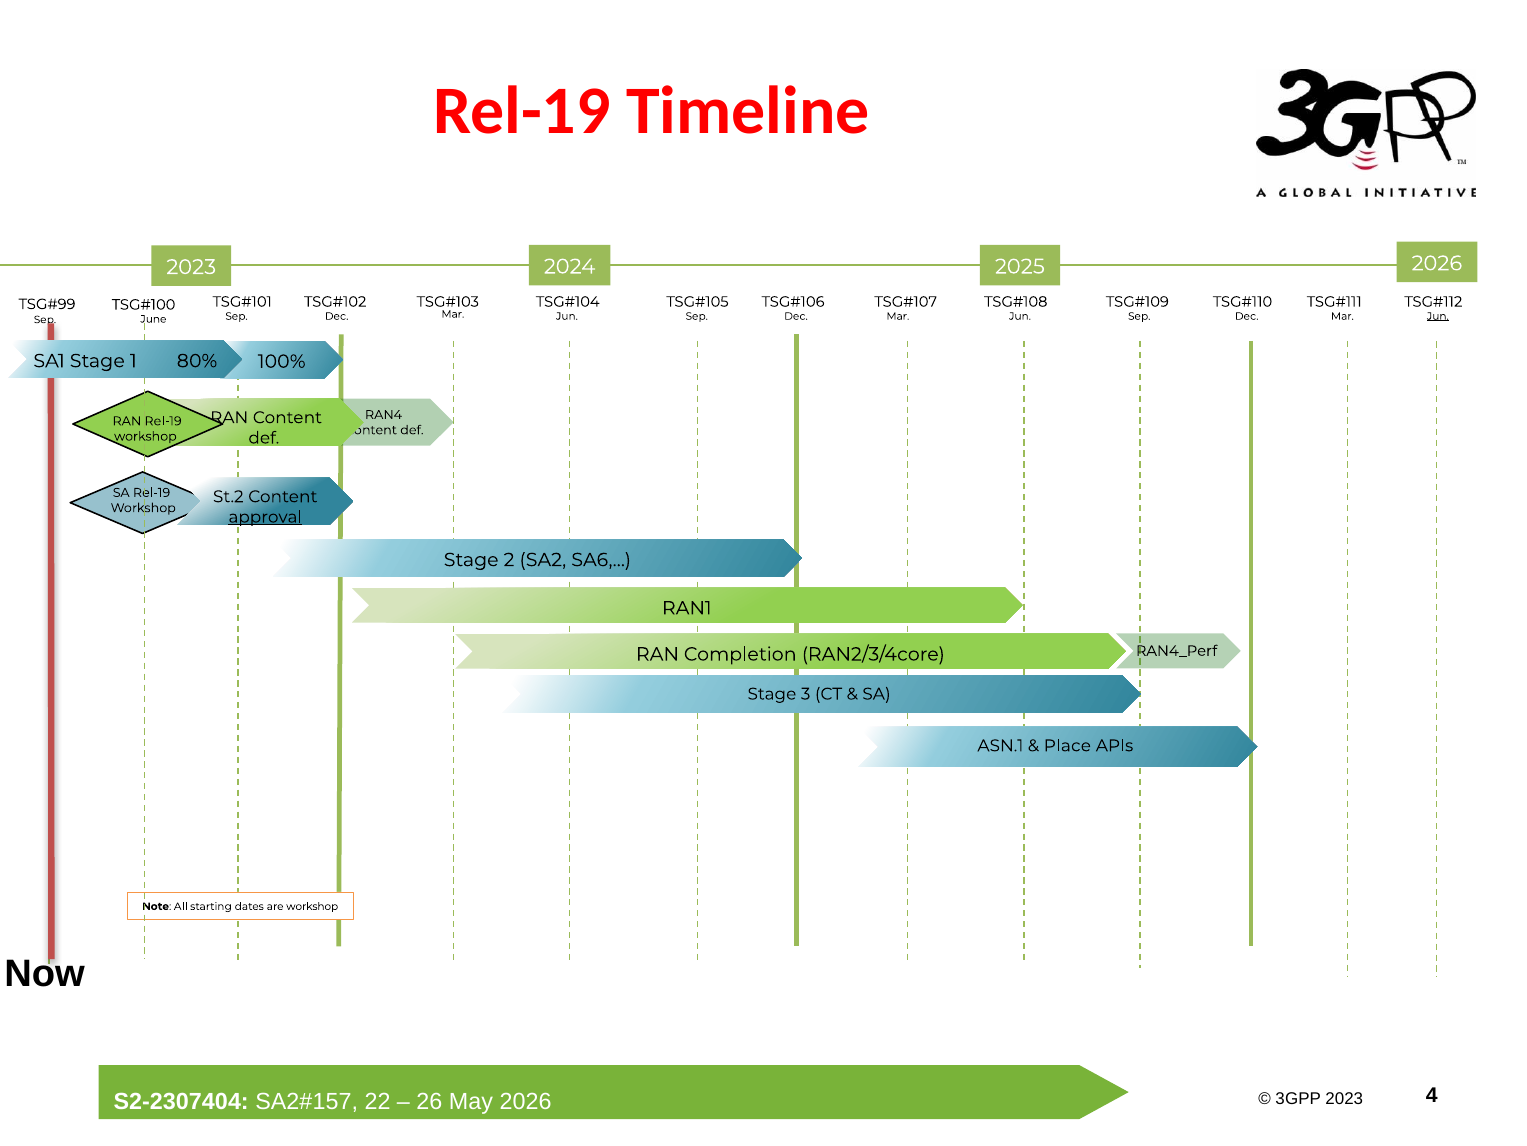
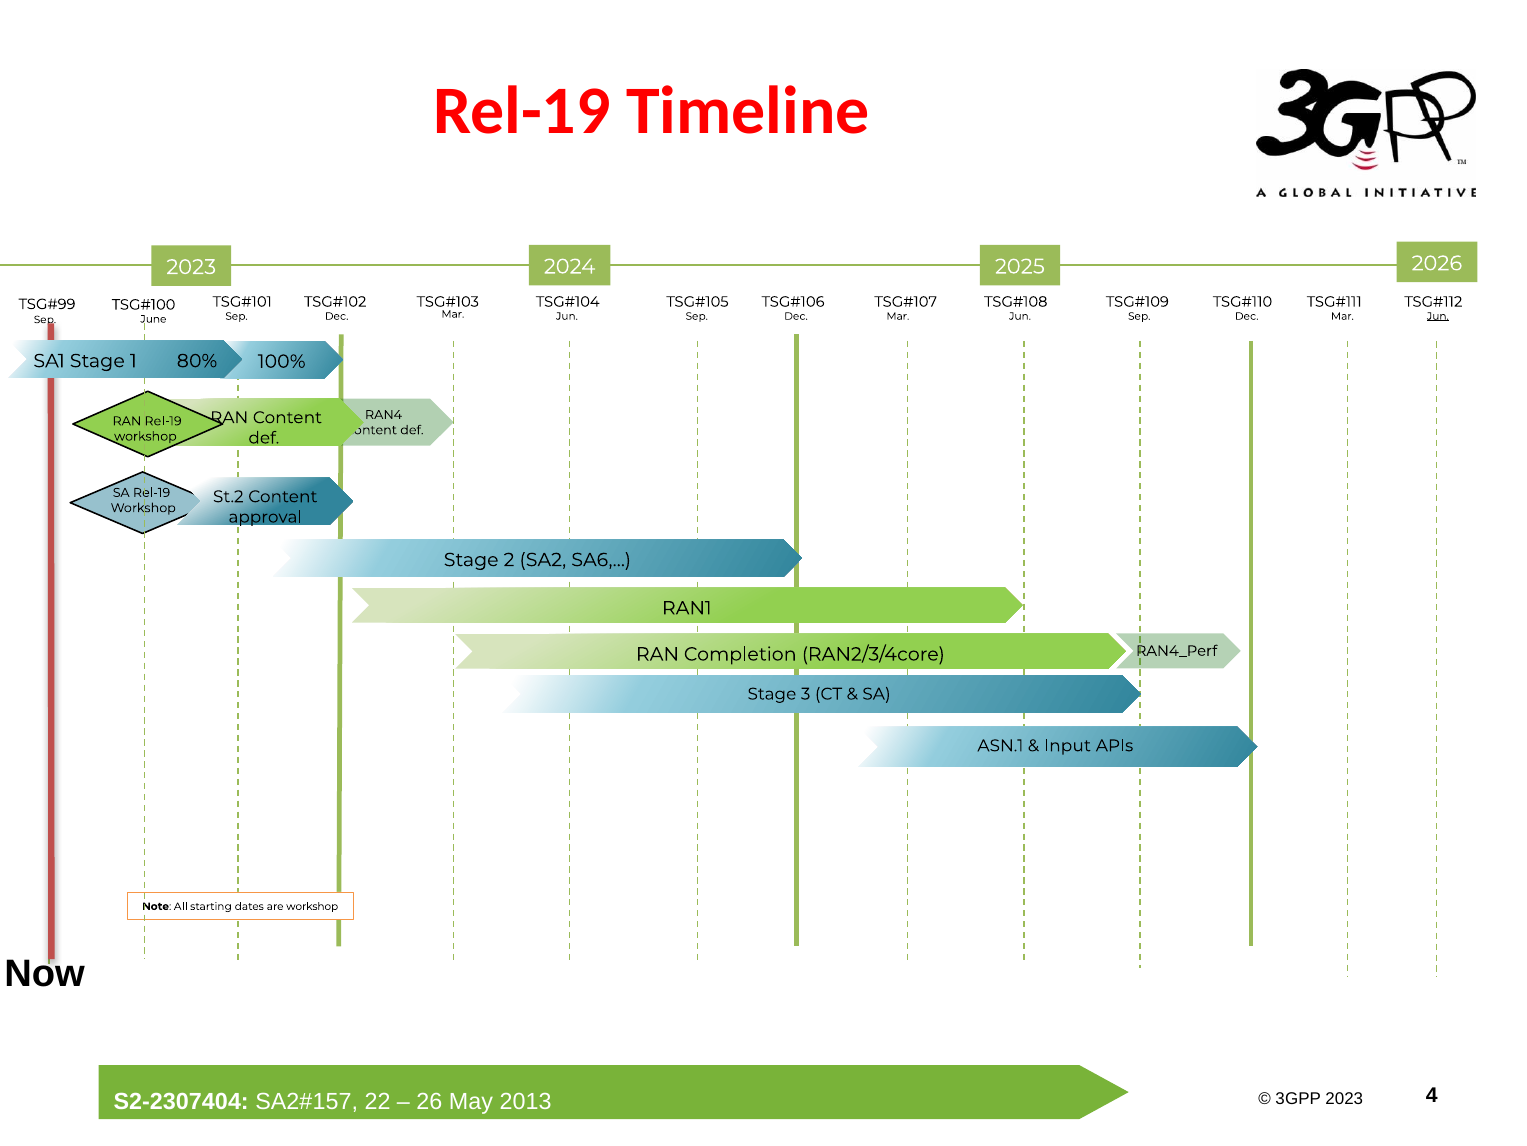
approval underline: present -> none
Place: Place -> Input
2026 at (526, 1101): 2026 -> 2013
